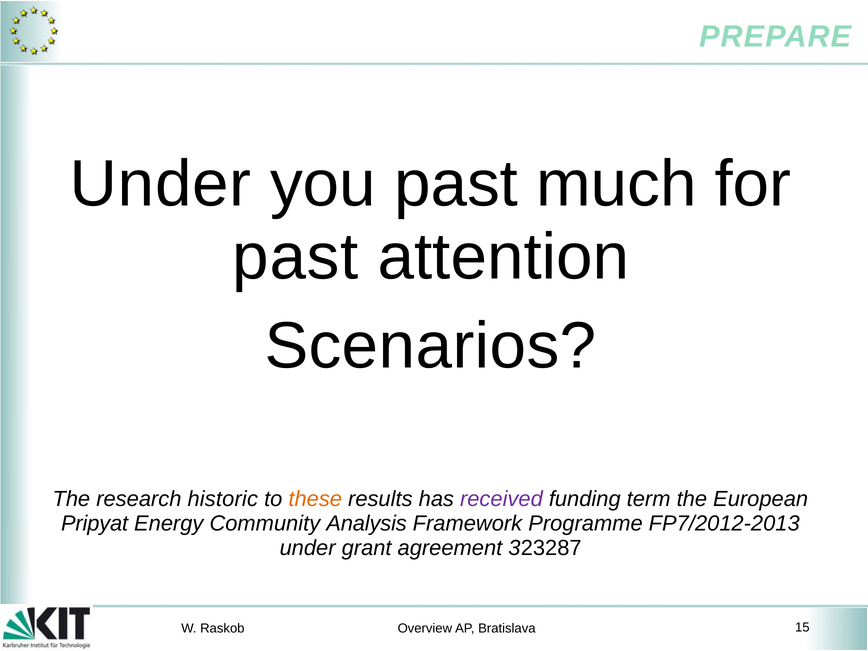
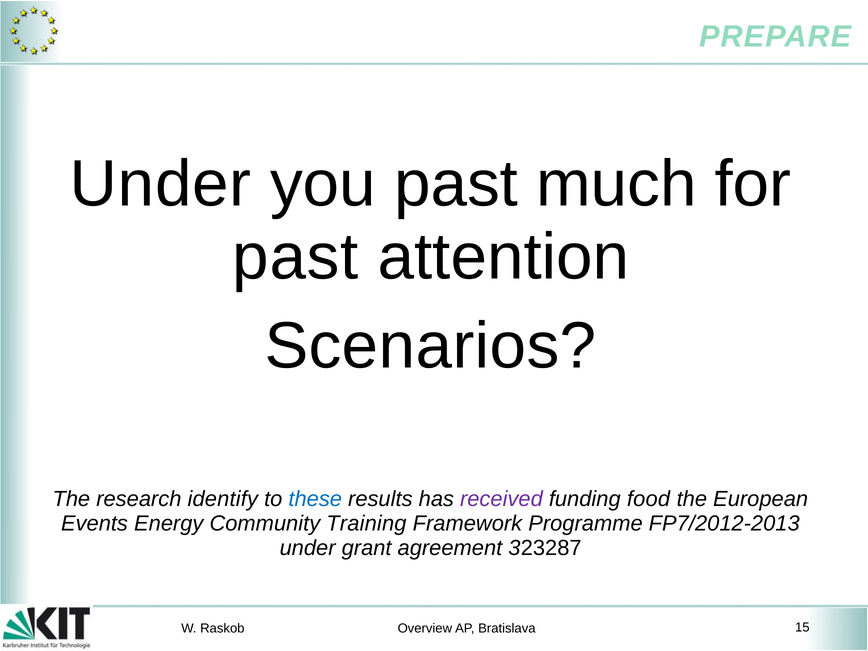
historic: historic -> identify
these colour: orange -> blue
term: term -> food
Pripyat: Pripyat -> Events
Analysis: Analysis -> Training
